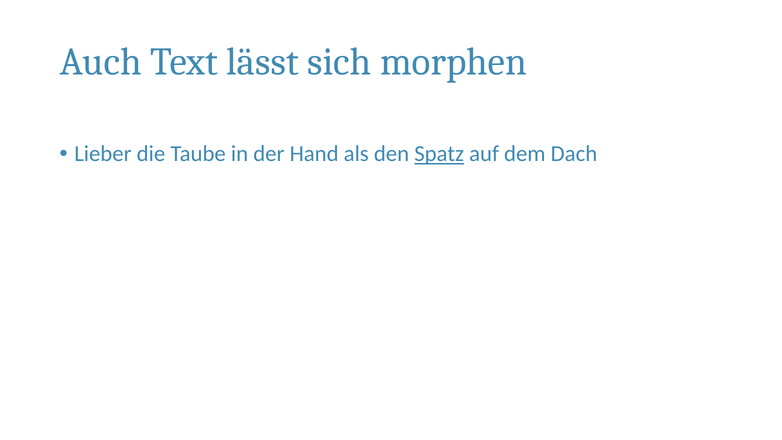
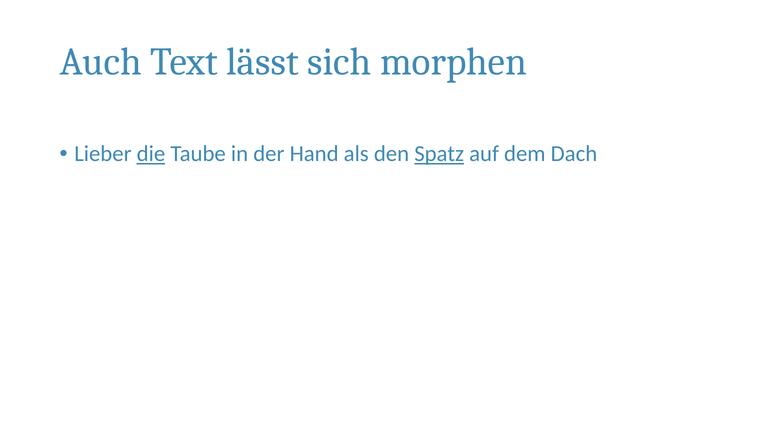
die underline: none -> present
